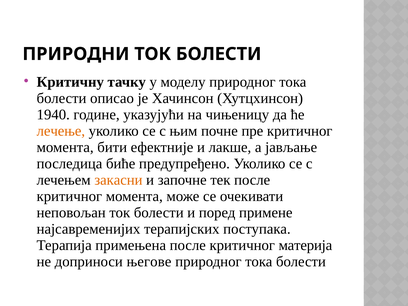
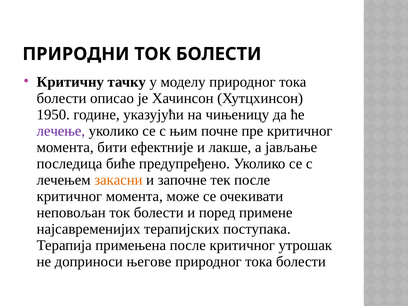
1940: 1940 -> 1950
лечење colour: orange -> purple
материја: материја -> утрошак
